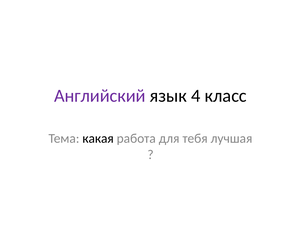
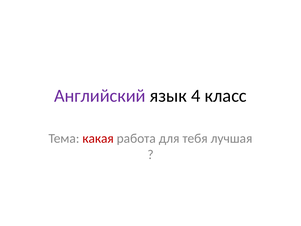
какая colour: black -> red
